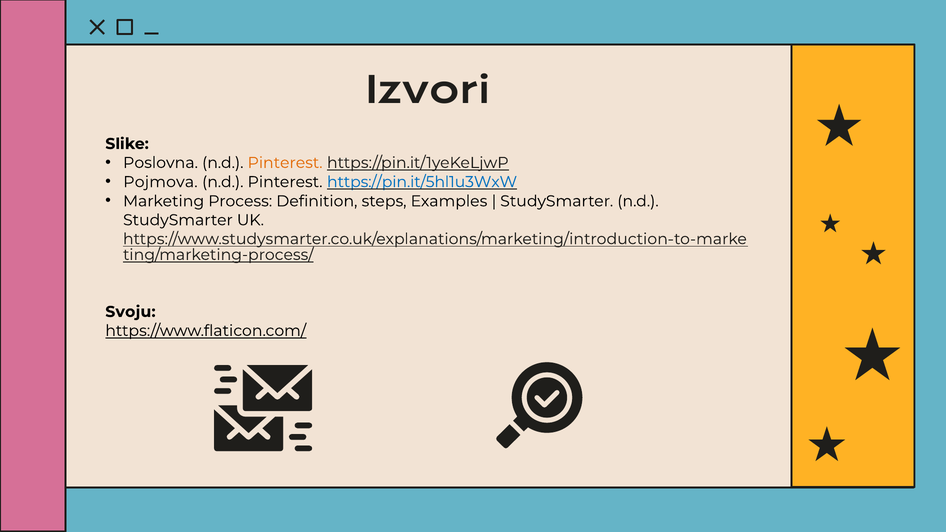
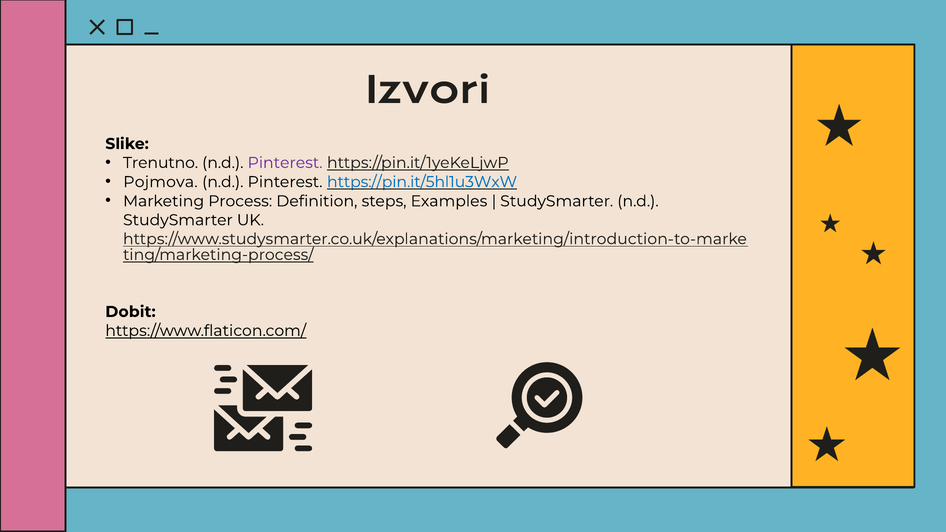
Poslovna: Poslovna -> Trenutno
Pinterest at (285, 163) colour: orange -> purple
Svoju: Svoju -> Dobit
